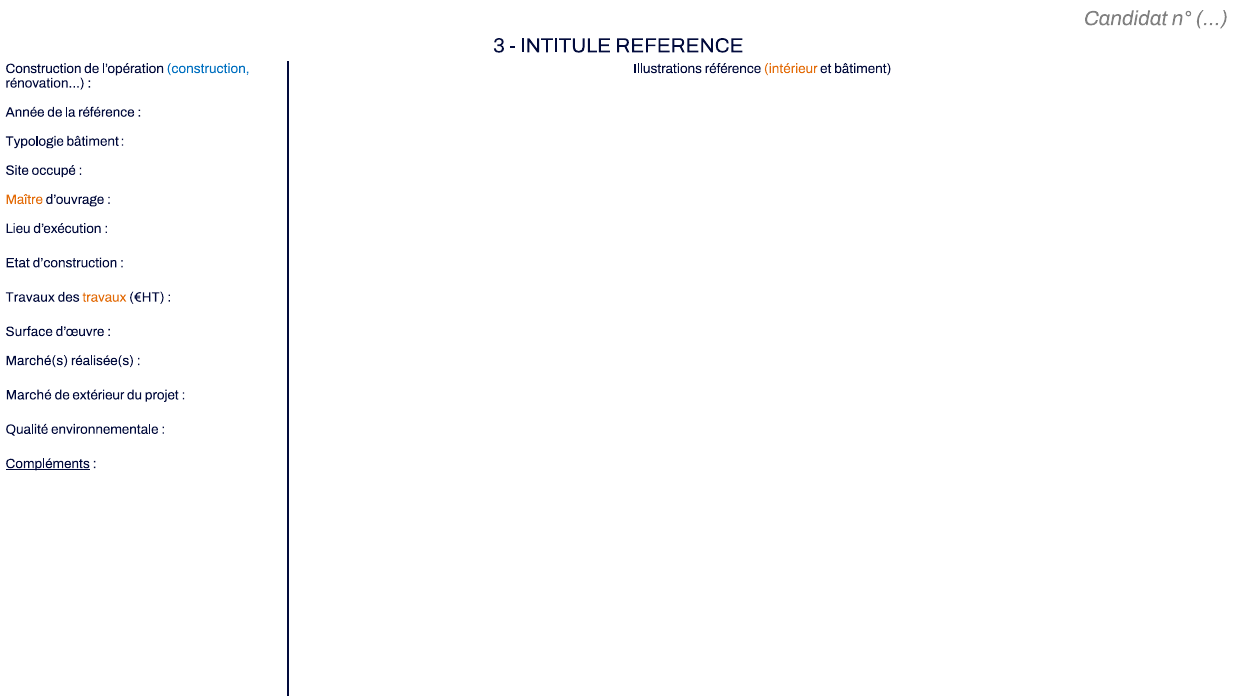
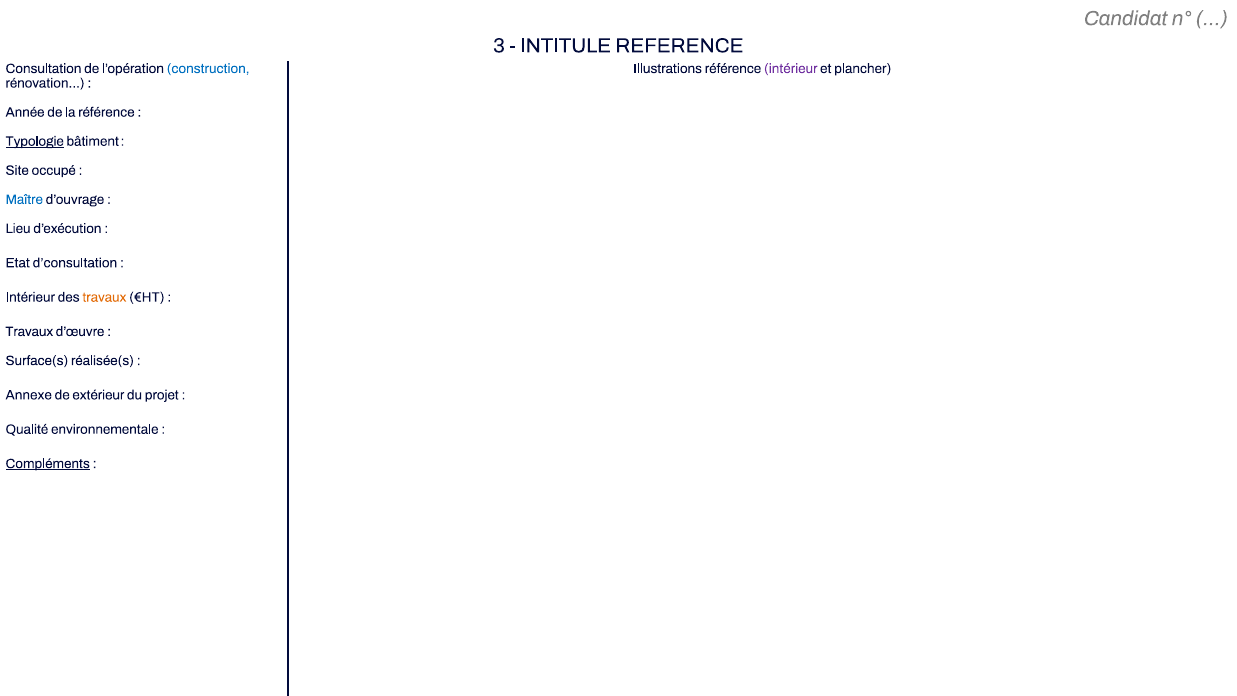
Construction at (44, 69): Construction -> Consultation
intérieur at (791, 69) colour: orange -> purple
et bâtiment: bâtiment -> plancher
Typologie underline: none -> present
Maître colour: orange -> blue
d’construction: d’construction -> d’consultation
Travaux at (30, 297): Travaux -> Intérieur
Surface at (29, 331): Surface -> Travaux
Marché(s: Marché(s -> Surface(s
Marché: Marché -> Annexe
